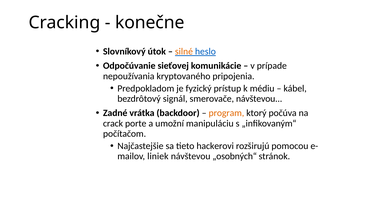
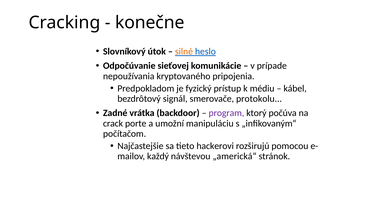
smerovače návštevou: návštevou -> protokolu
program colour: orange -> purple
liniek: liniek -> každý
„osobných“: „osobných“ -> „americká“
